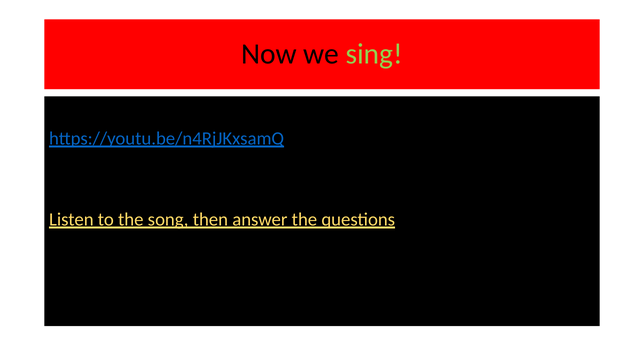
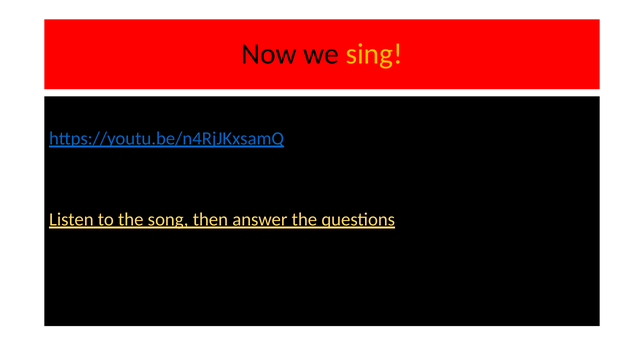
sing colour: light green -> yellow
